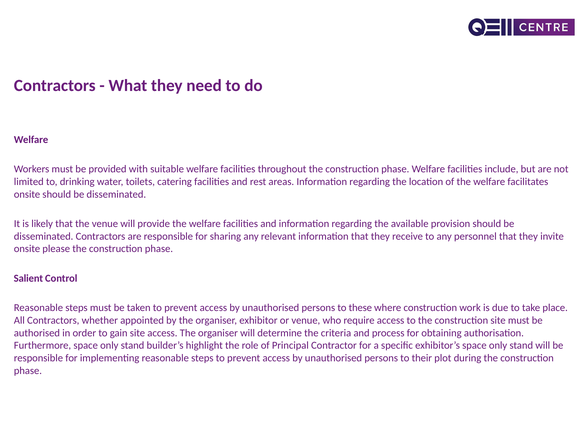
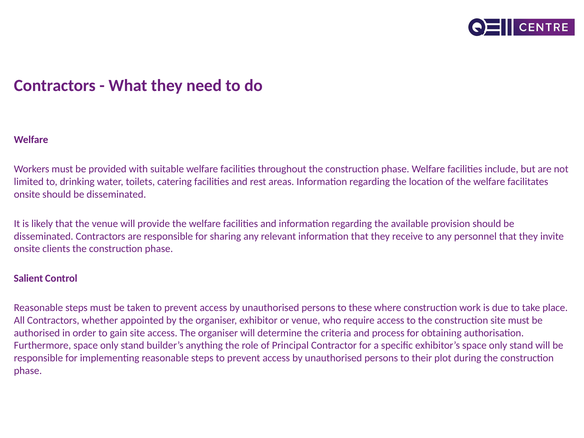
please: please -> clients
highlight: highlight -> anything
